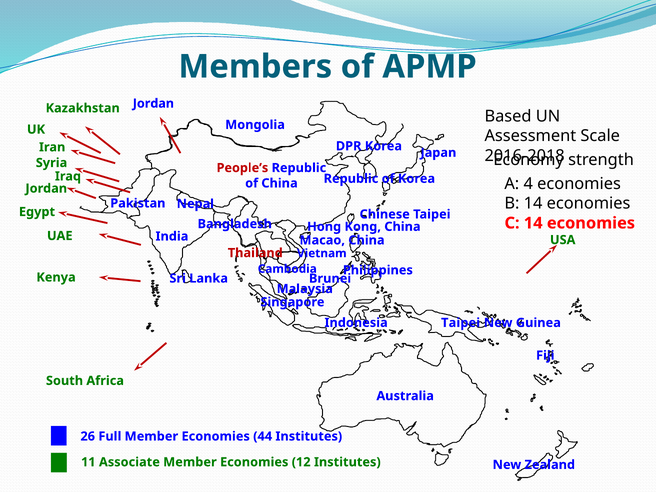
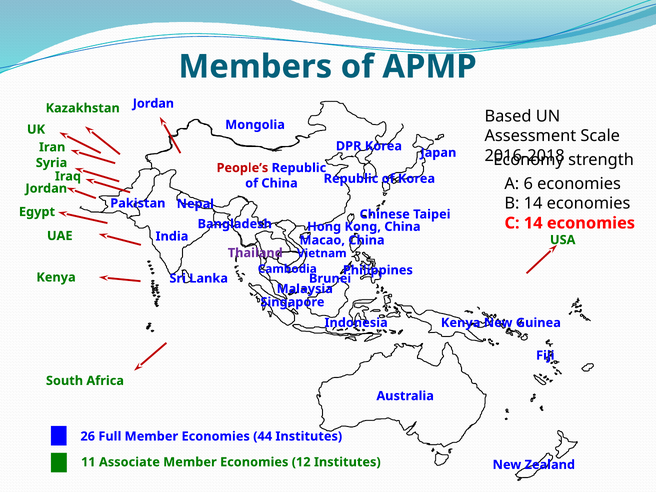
4: 4 -> 6
Thailand colour: red -> purple
Taipei at (461, 323): Taipei -> Kenya
